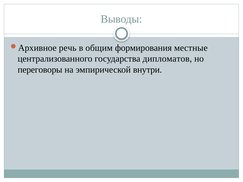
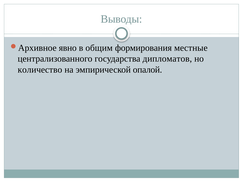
речь: речь -> явно
переговоры: переговоры -> количество
внутри: внутри -> опалой
